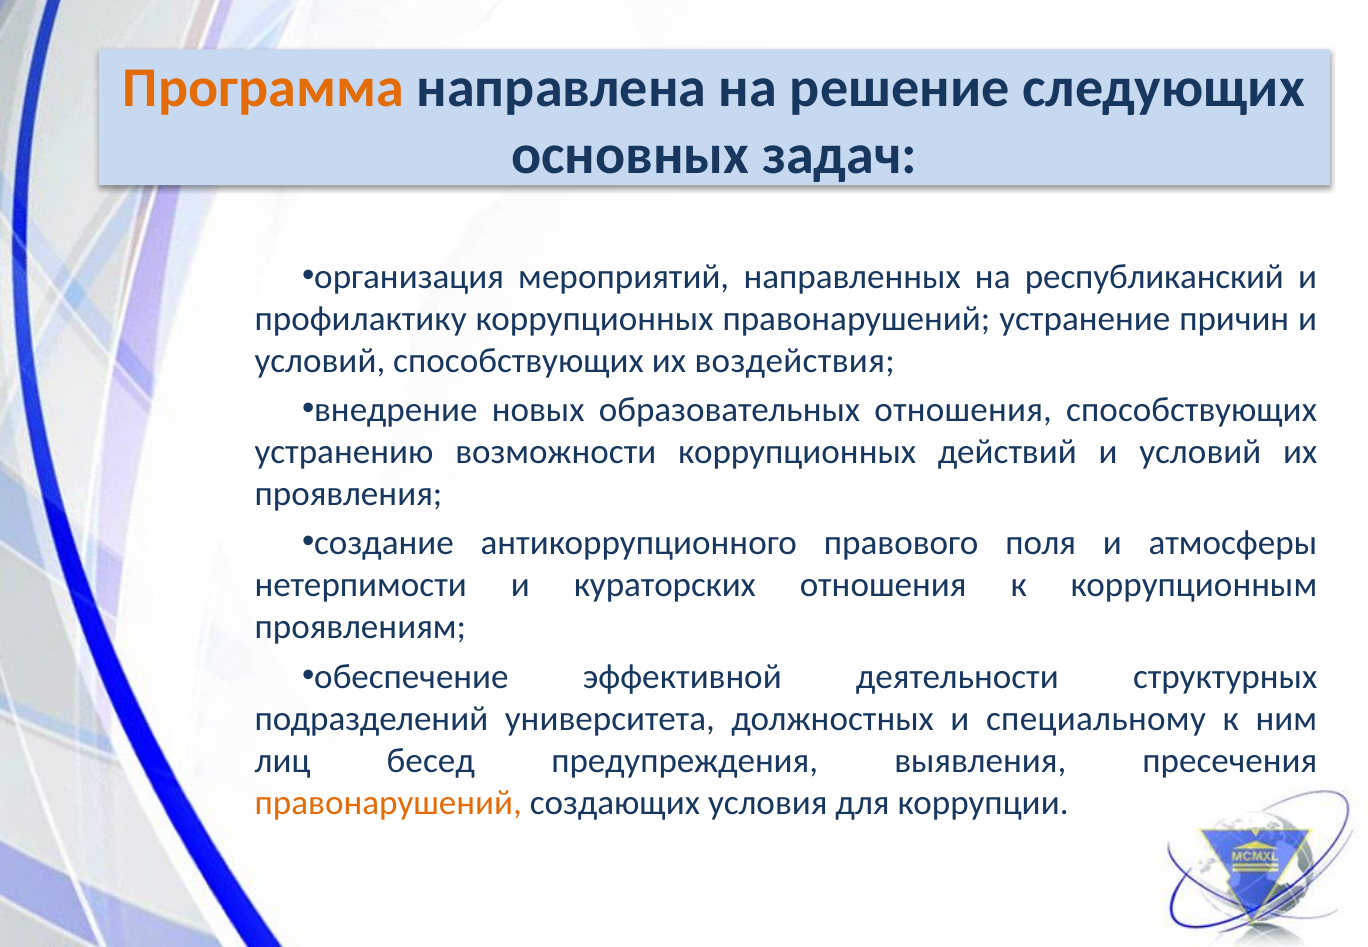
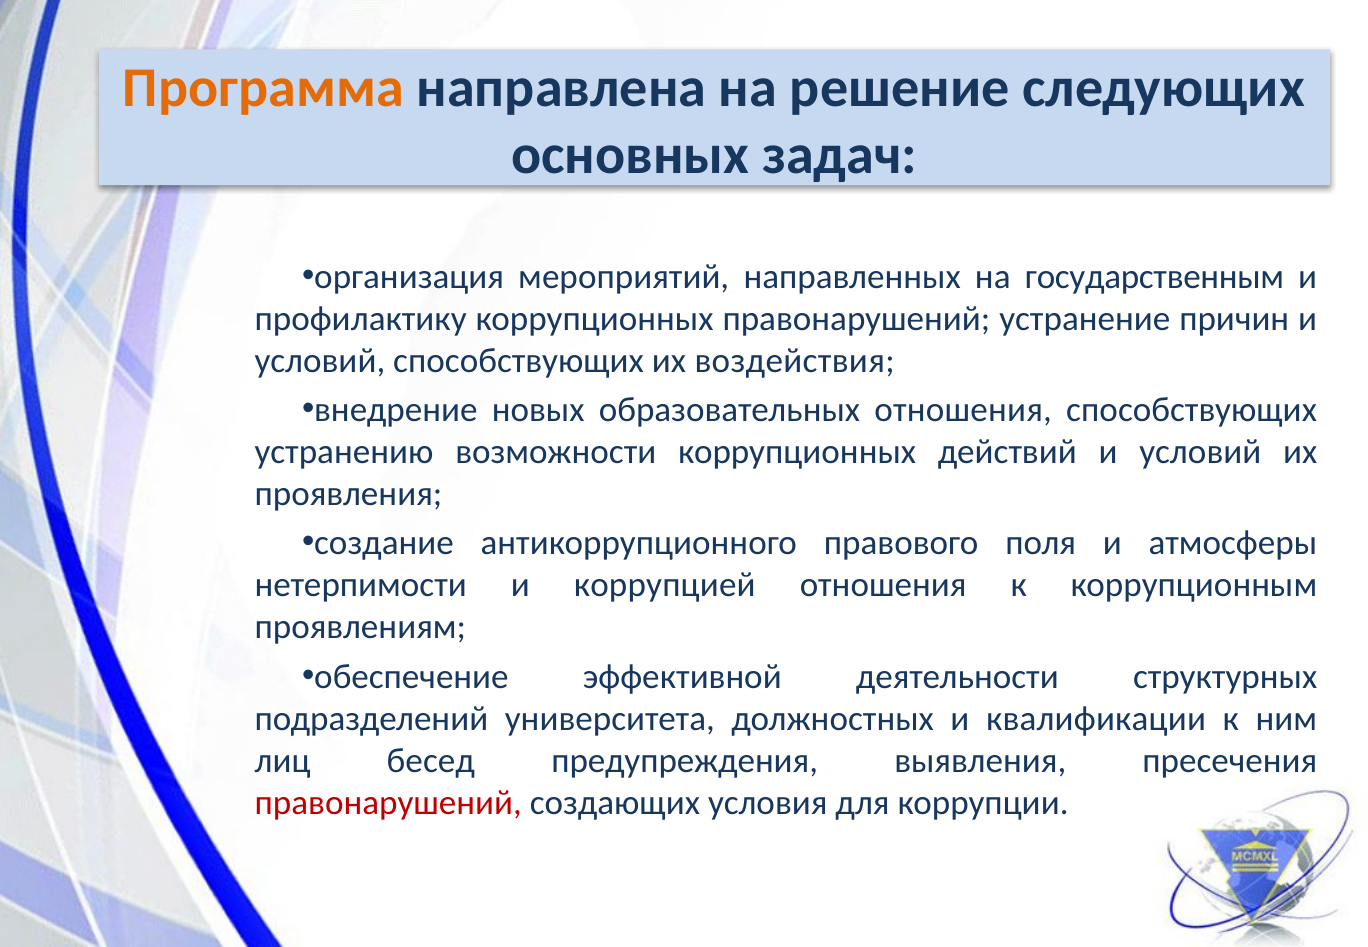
республиканский: республиканский -> государственным
кураторских: кураторских -> коррупцией
специальному: специальному -> квалификации
правонарушений at (388, 803) colour: orange -> red
